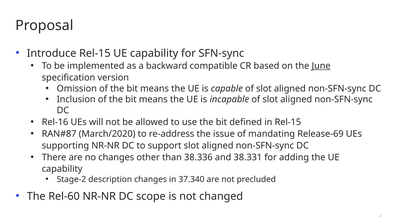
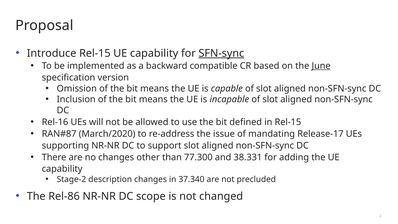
SFN-sync underline: none -> present
Release-69: Release-69 -> Release-17
38.336: 38.336 -> 77.300
Rel-60: Rel-60 -> Rel-86
